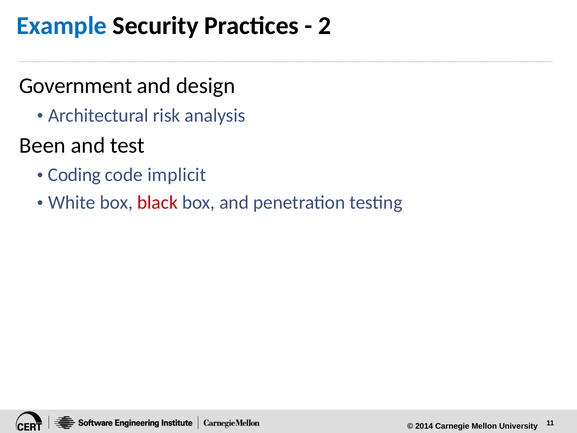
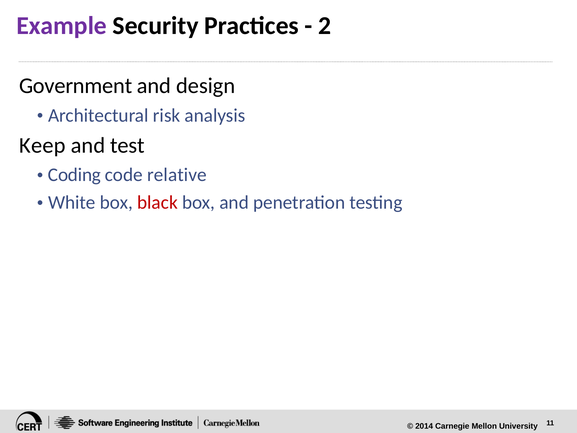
Example colour: blue -> purple
Been: Been -> Keep
implicit: implicit -> relative
